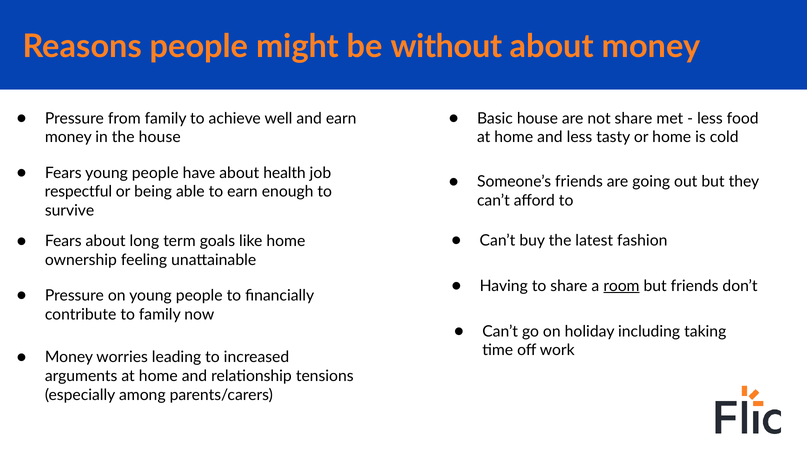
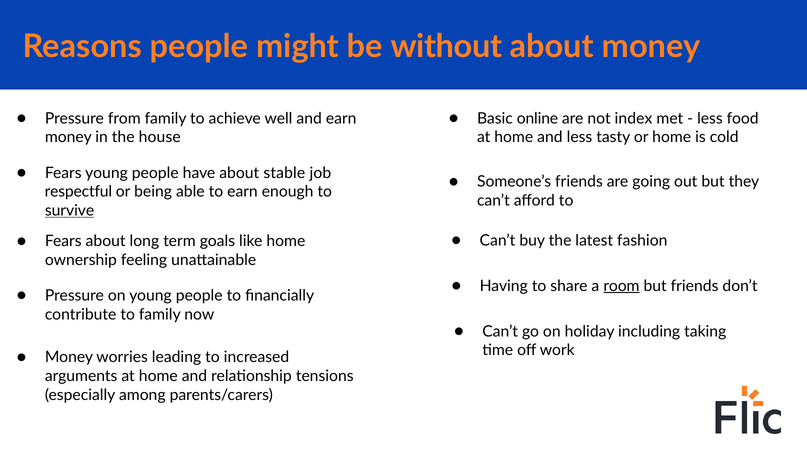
Basic house: house -> online
not share: share -> index
health: health -> stable
survive underline: none -> present
